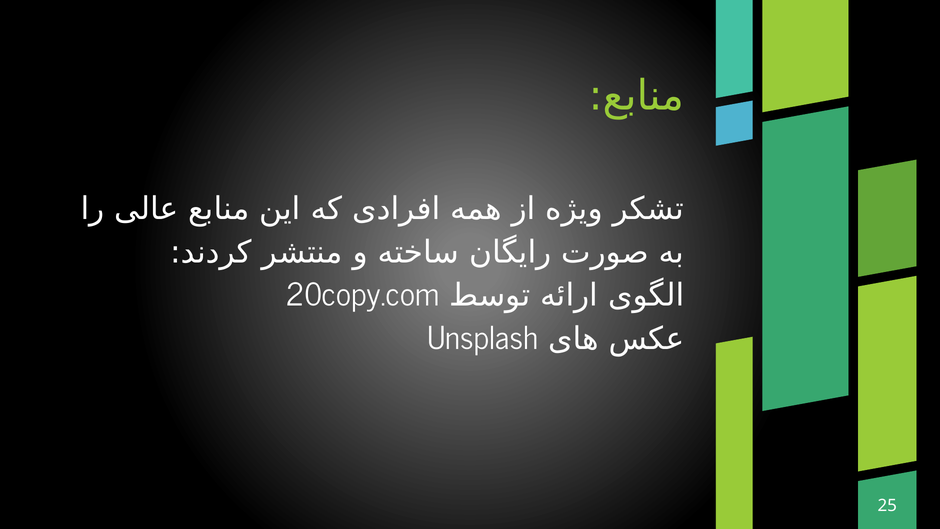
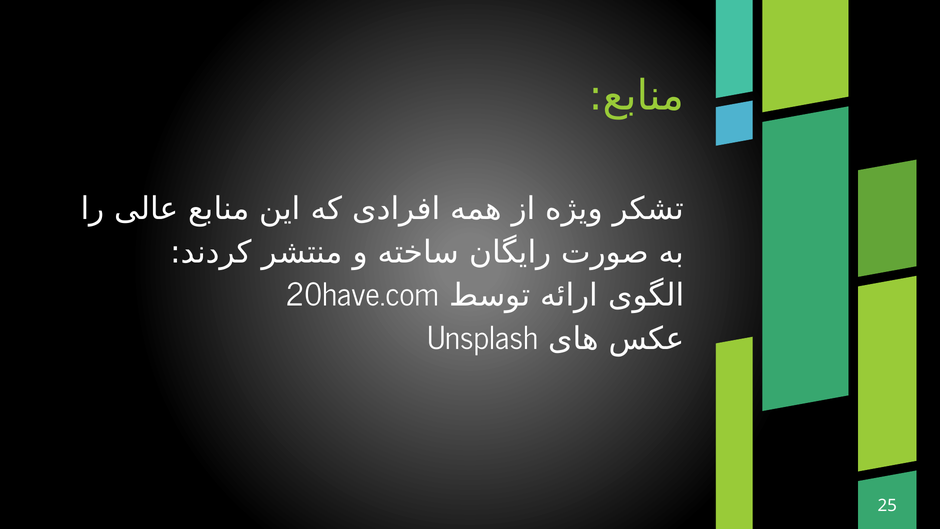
20copy.com: 20copy.com -> 20have.com
